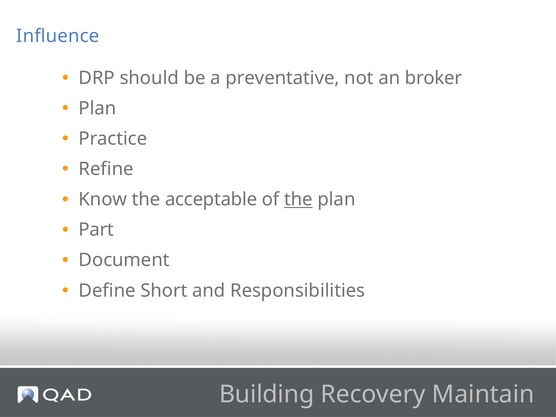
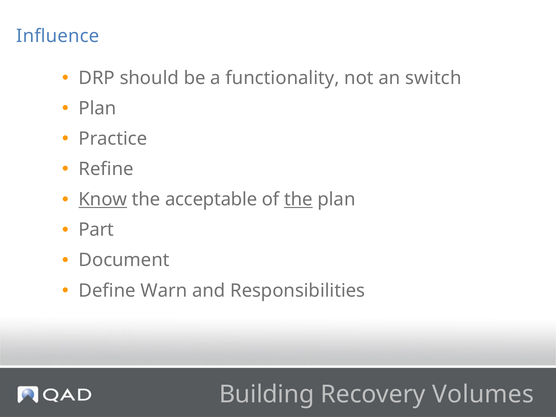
preventative: preventative -> functionality
broker: broker -> switch
Know underline: none -> present
Short: Short -> Warn
Maintain: Maintain -> Volumes
